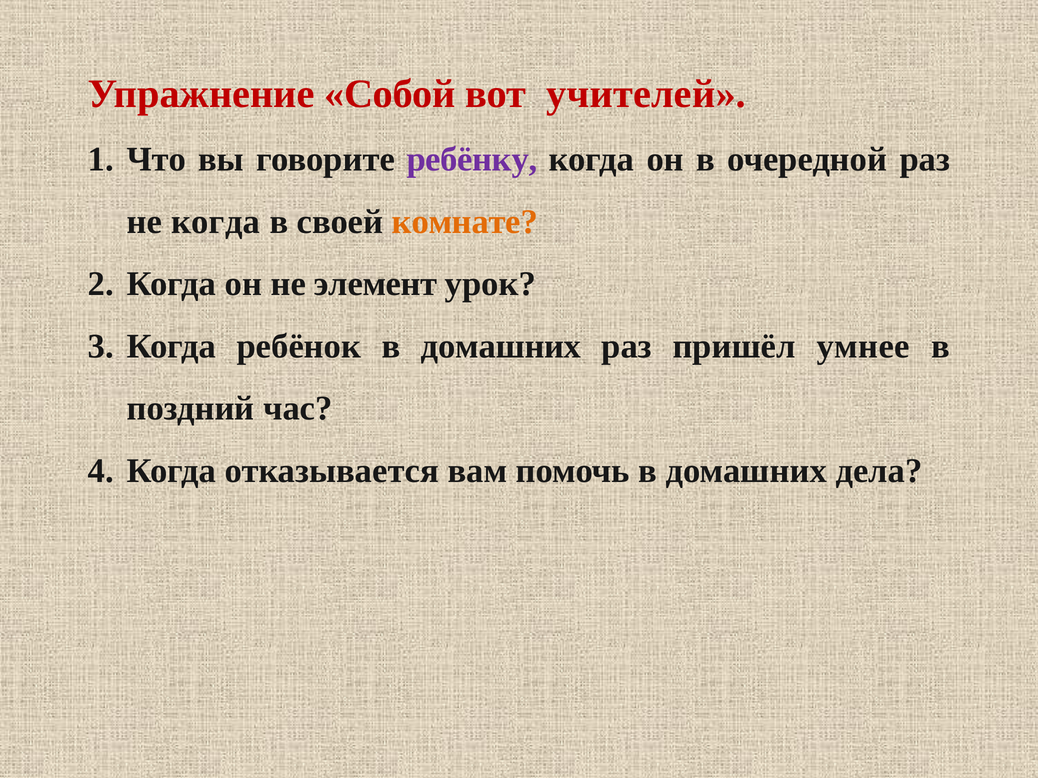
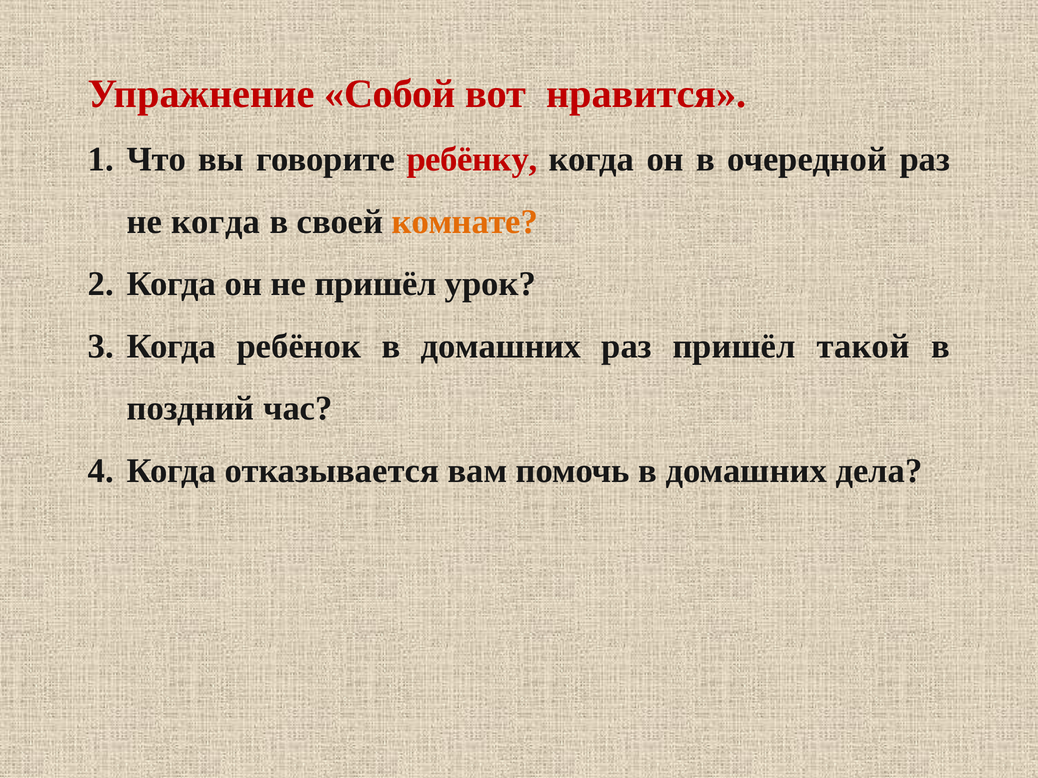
учителей: учителей -> нравится
ребёнку colour: purple -> red
не элемент: элемент -> пришёл
умнее: умнее -> такой
